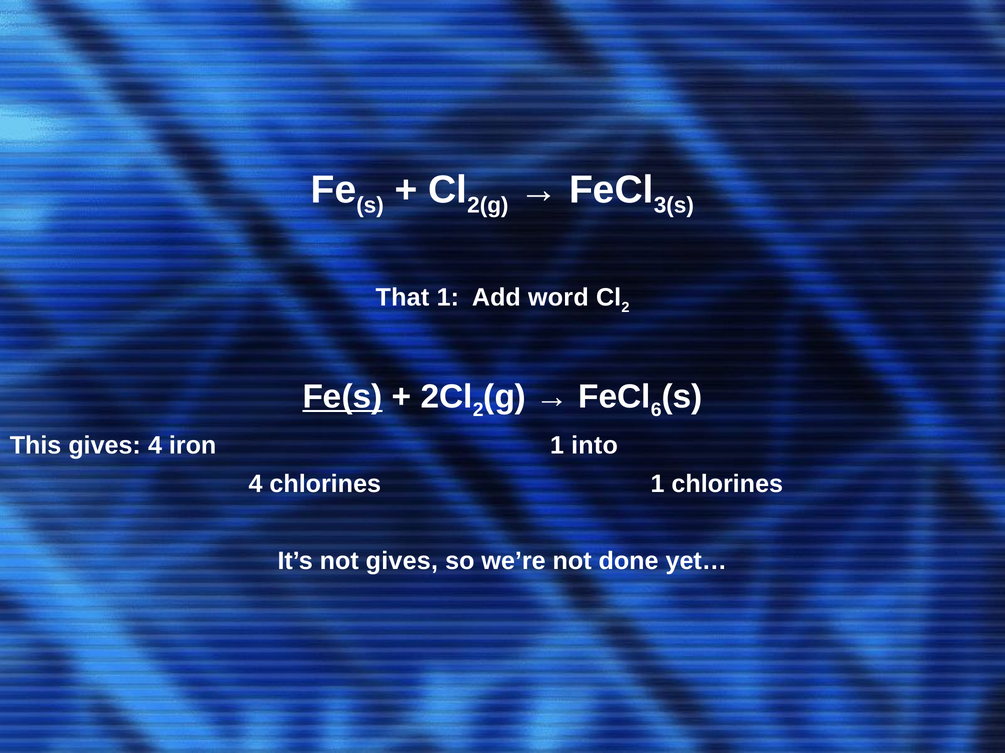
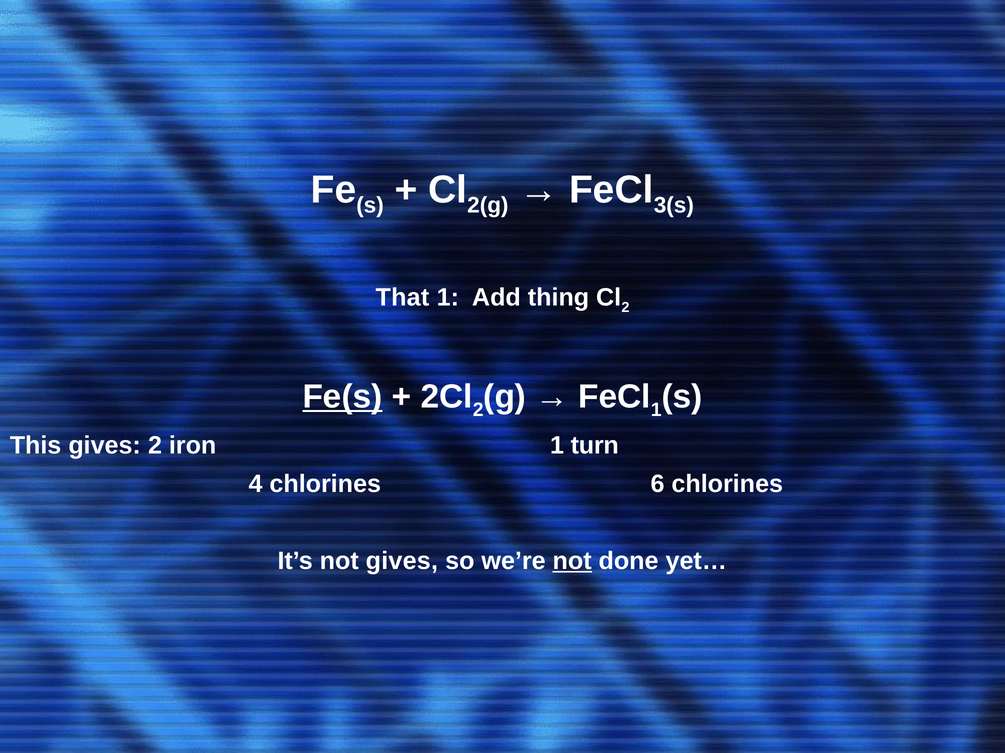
word: word -> thing
6 at (656, 410): 6 -> 1
gives 4: 4 -> 2
into: into -> turn
chlorines 1: 1 -> 6
not at (572, 561) underline: none -> present
